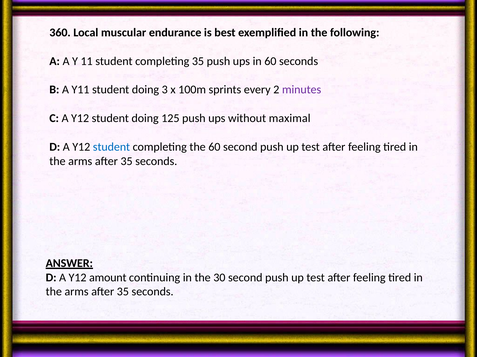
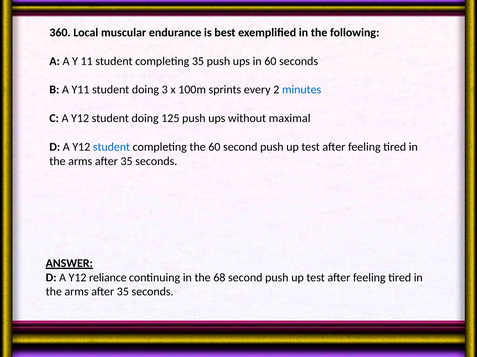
minutes colour: purple -> blue
amount: amount -> reliance
30: 30 -> 68
